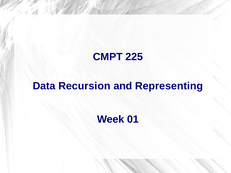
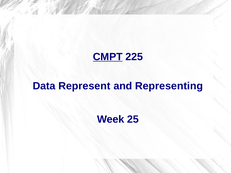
CMPT underline: none -> present
Recursion: Recursion -> Represent
01: 01 -> 25
